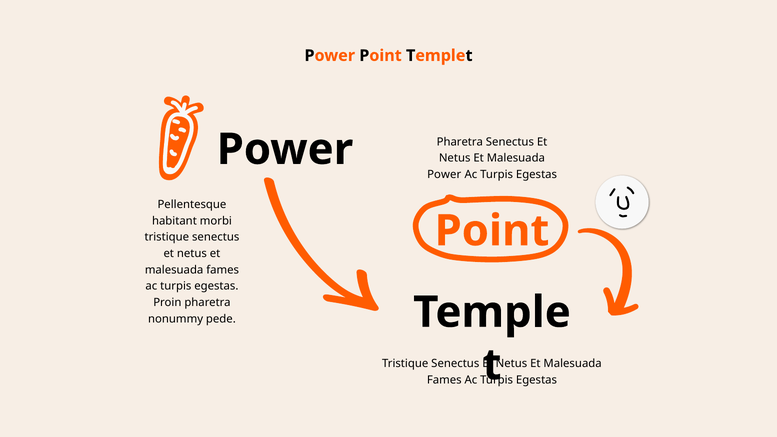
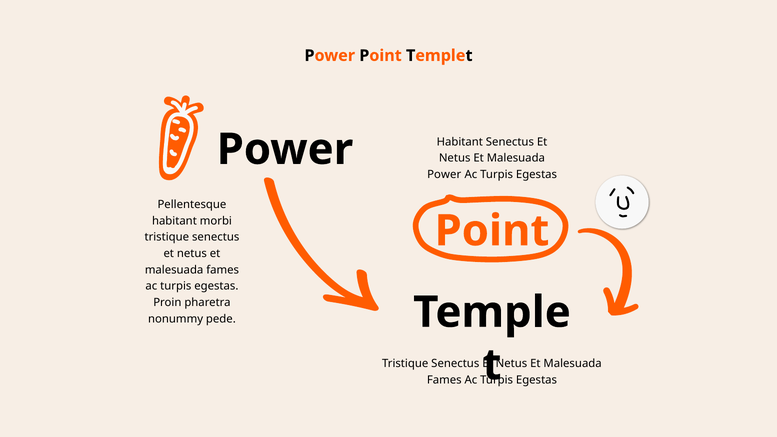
Pharetra at (460, 142): Pharetra -> Habitant
